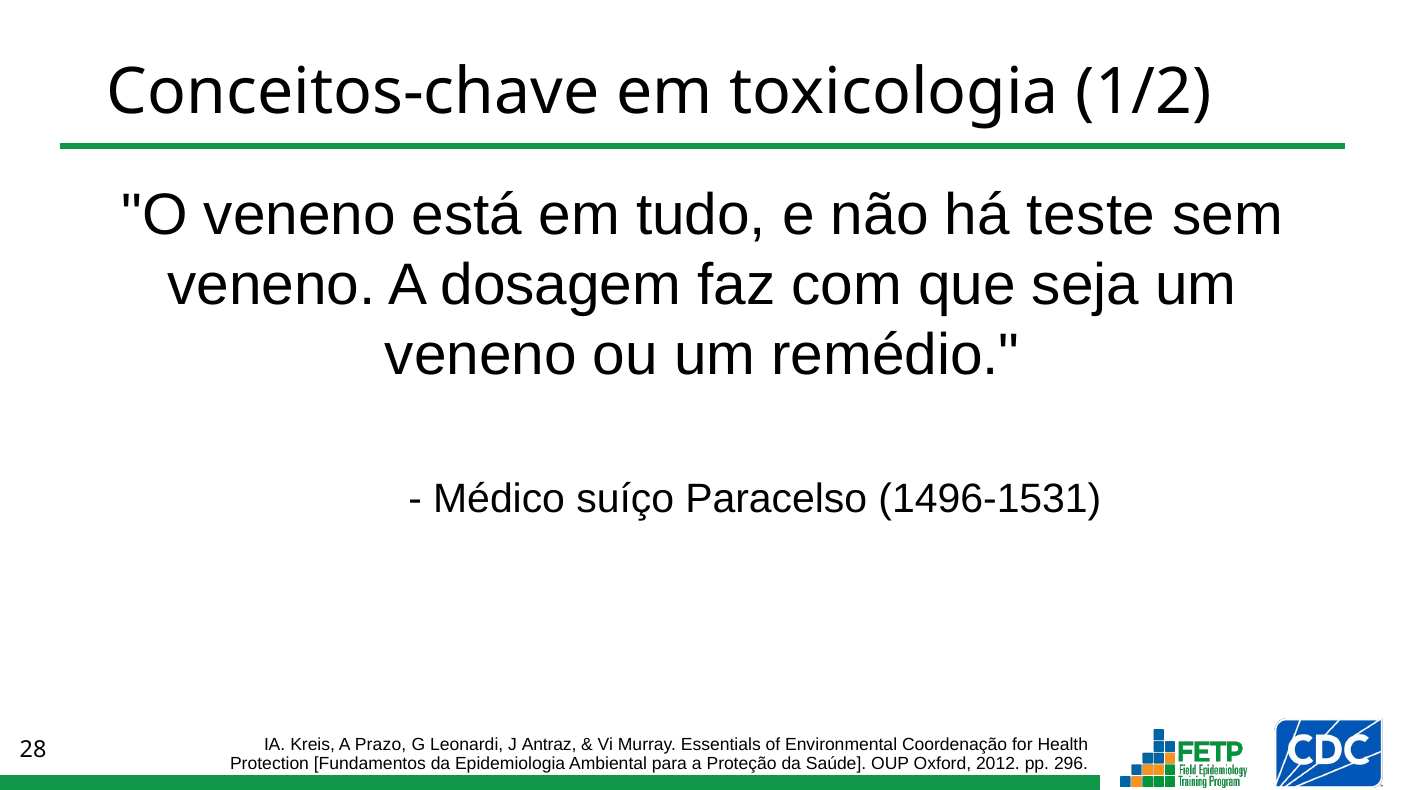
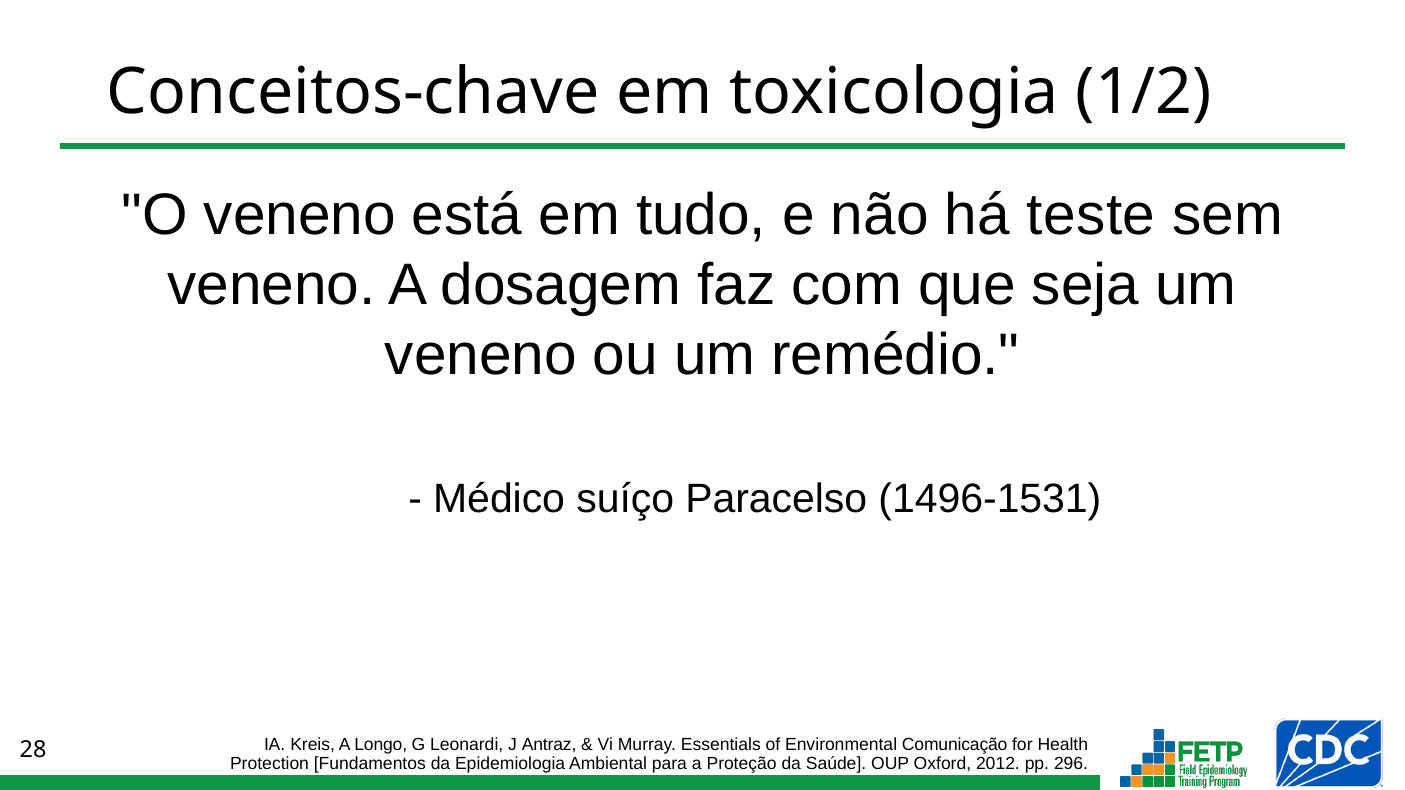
Prazo: Prazo -> Longo
Coordenação: Coordenação -> Comunicação
